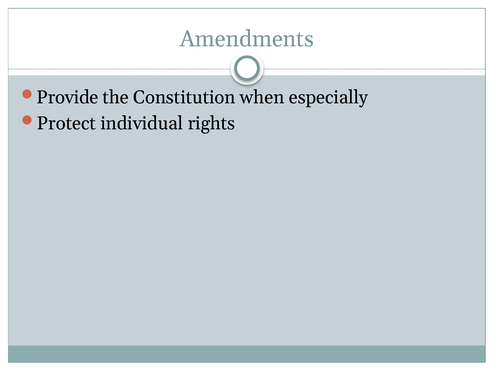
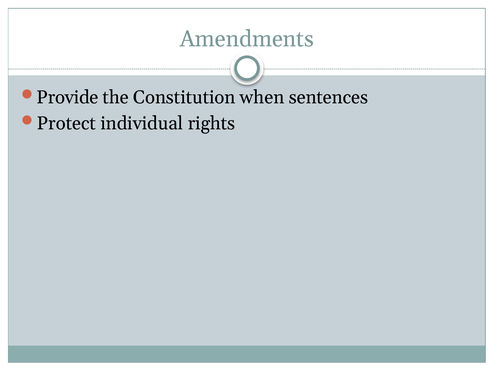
especially: especially -> sentences
